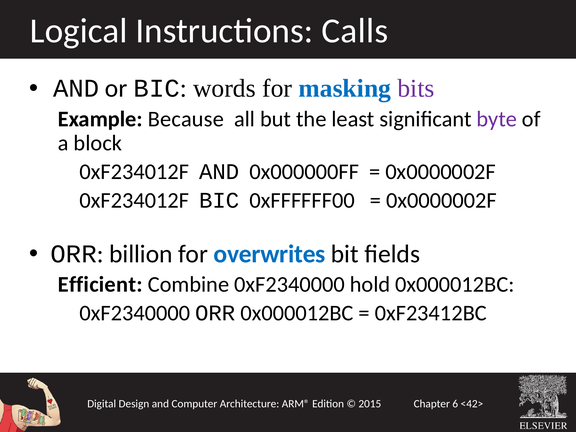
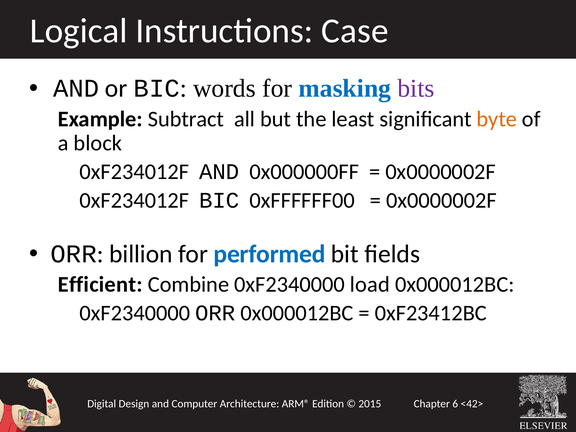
Calls: Calls -> Case
Because: Because -> Subtract
byte colour: purple -> orange
overwrites: overwrites -> performed
hold: hold -> load
